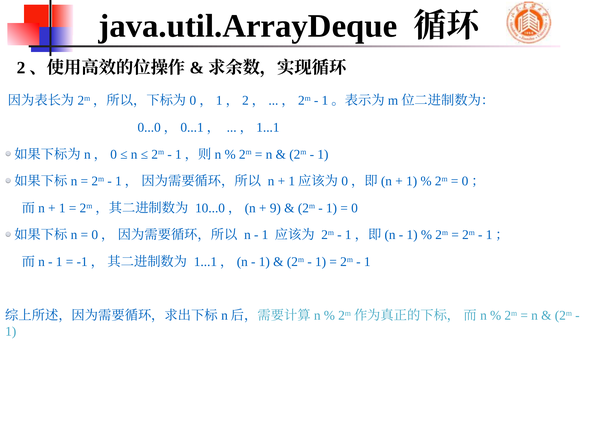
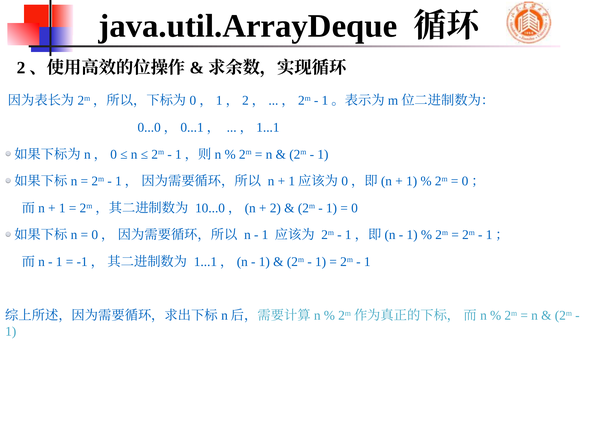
9 at (275, 208): 9 -> 2
